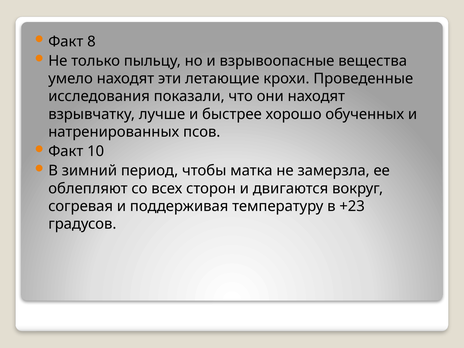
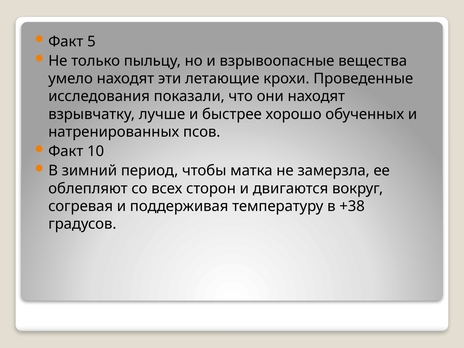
8: 8 -> 5
+23: +23 -> +38
